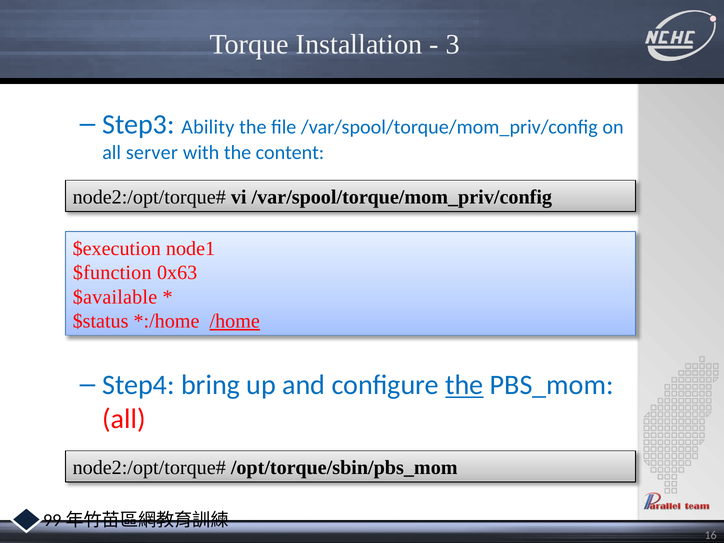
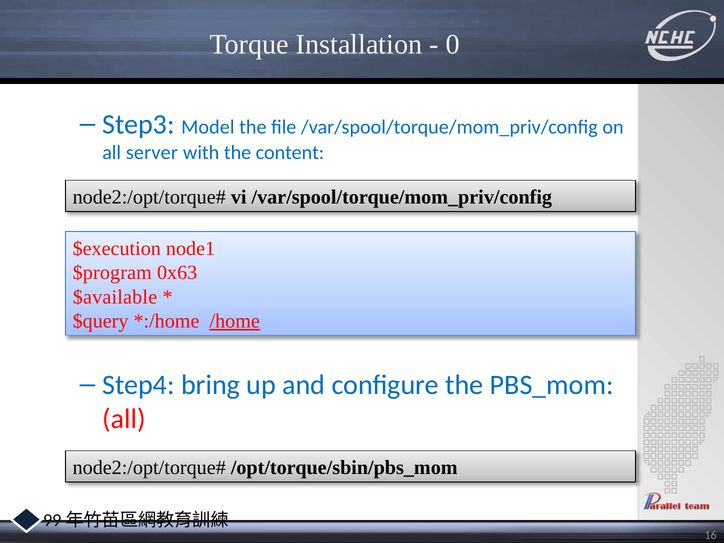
3: 3 -> 0
Ability: Ability -> Model
$function: $function -> $program
$status: $status -> $query
the at (464, 385) underline: present -> none
